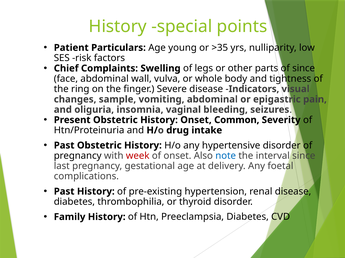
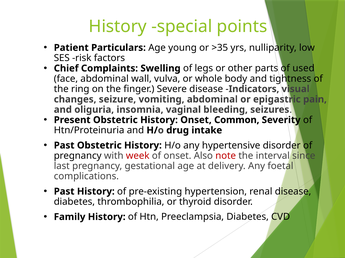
of since: since -> used
sample: sample -> seizure
note colour: blue -> red
